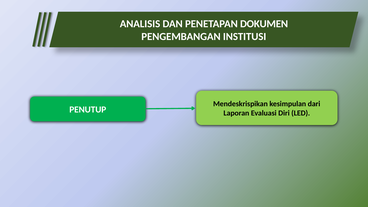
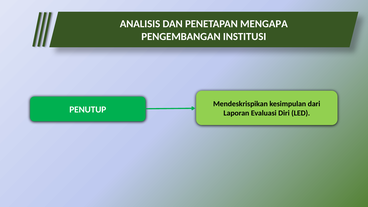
DOKUMEN: DOKUMEN -> MENGAPA
